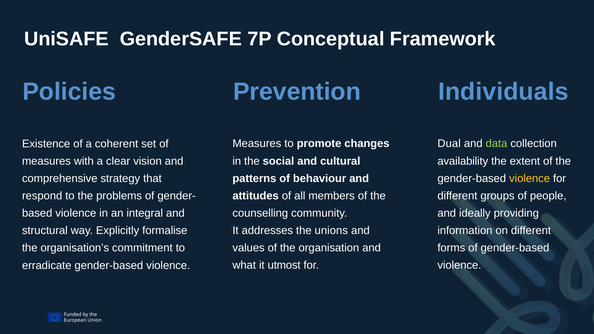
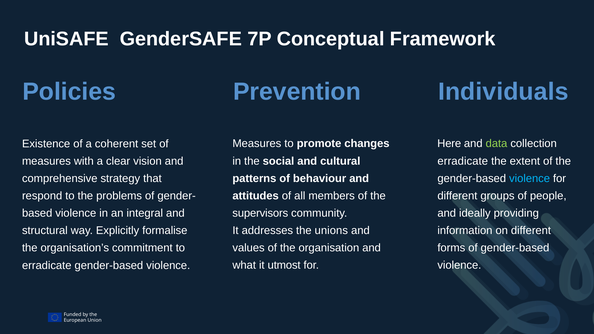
Dual: Dual -> Here
availability at (463, 161): availability -> erradicate
violence at (530, 178) colour: yellow -> light blue
counselling: counselling -> supervisors
